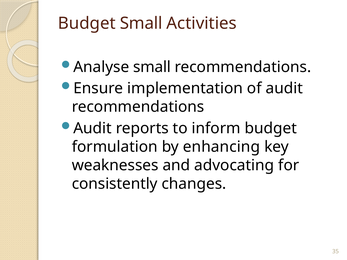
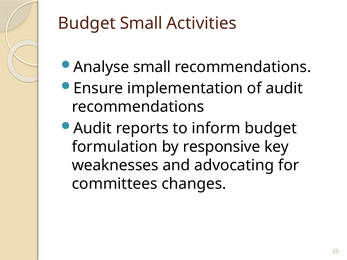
enhancing: enhancing -> responsive
consistently: consistently -> committees
